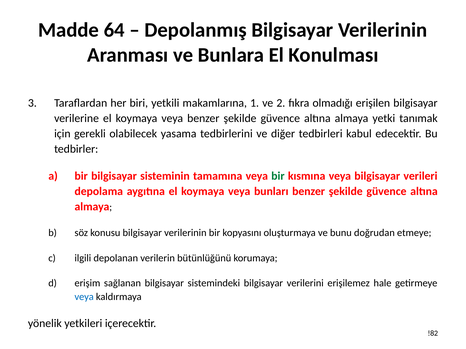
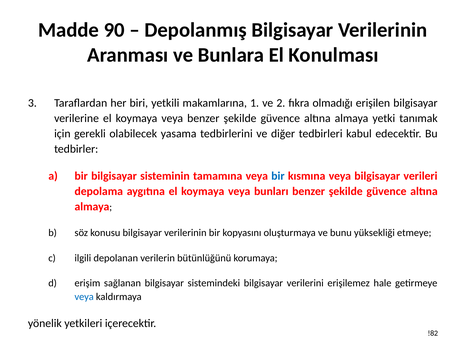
64: 64 -> 90
bir at (278, 176) colour: green -> blue
doğrudan: doğrudan -> yüksekliği
